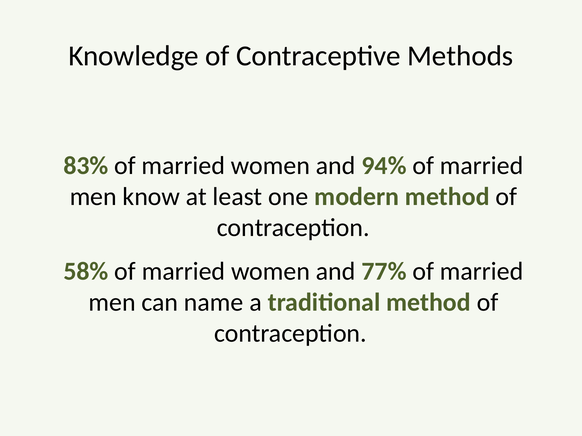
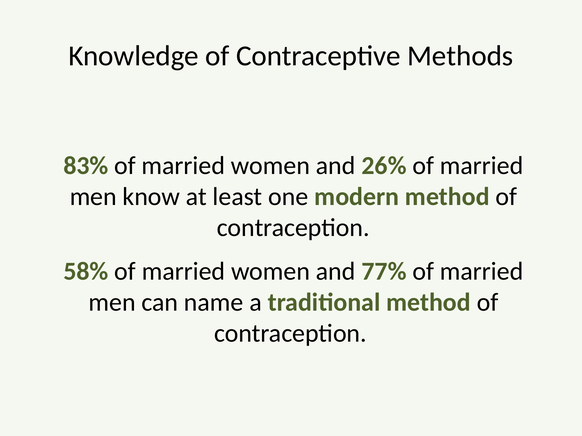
94%: 94% -> 26%
